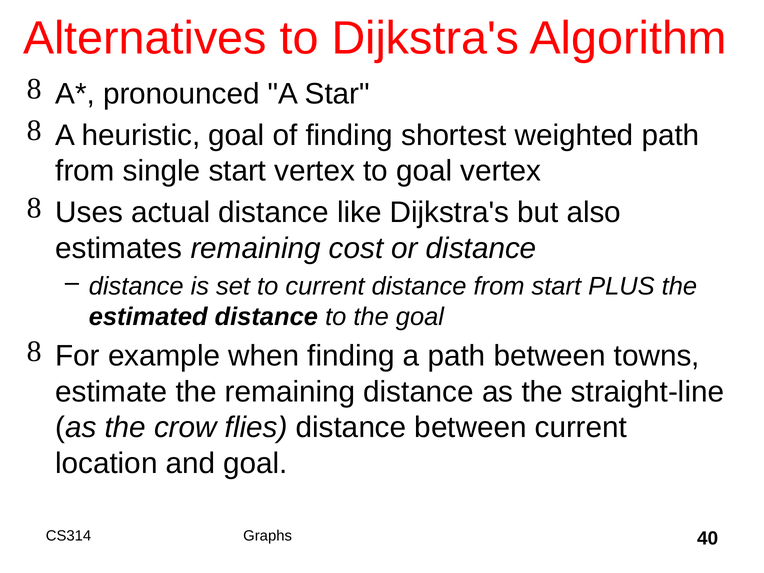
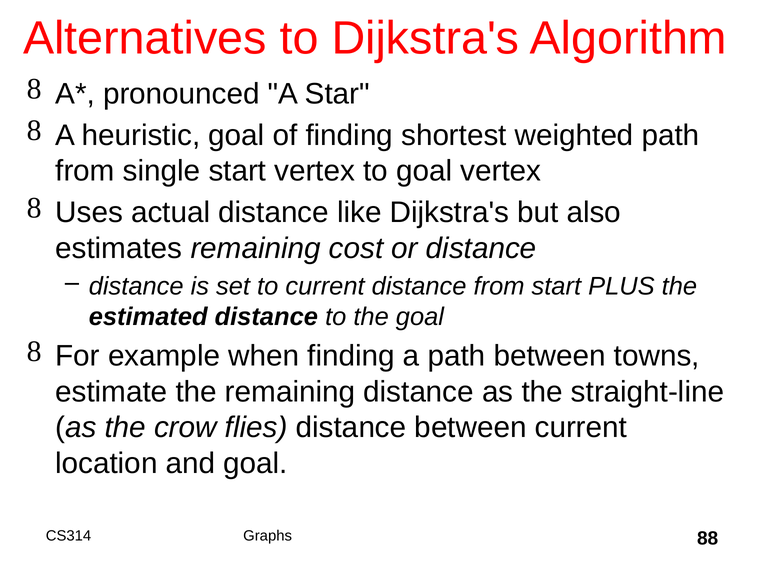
40: 40 -> 88
